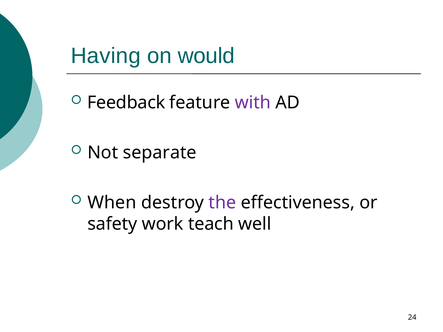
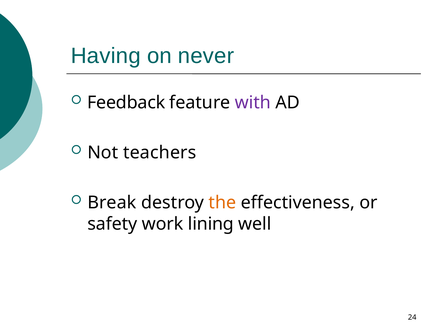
would: would -> never
separate: separate -> teachers
When: When -> Break
the colour: purple -> orange
teach: teach -> lining
